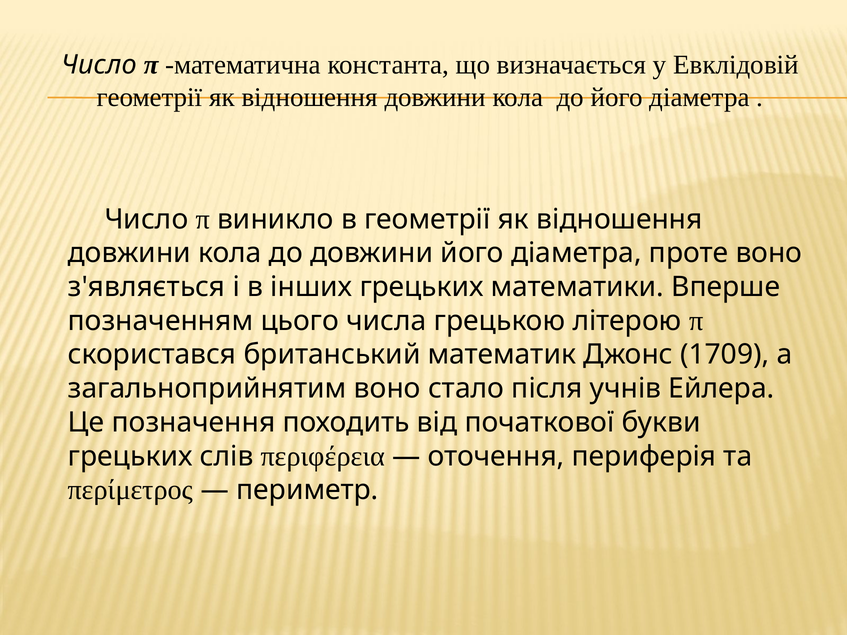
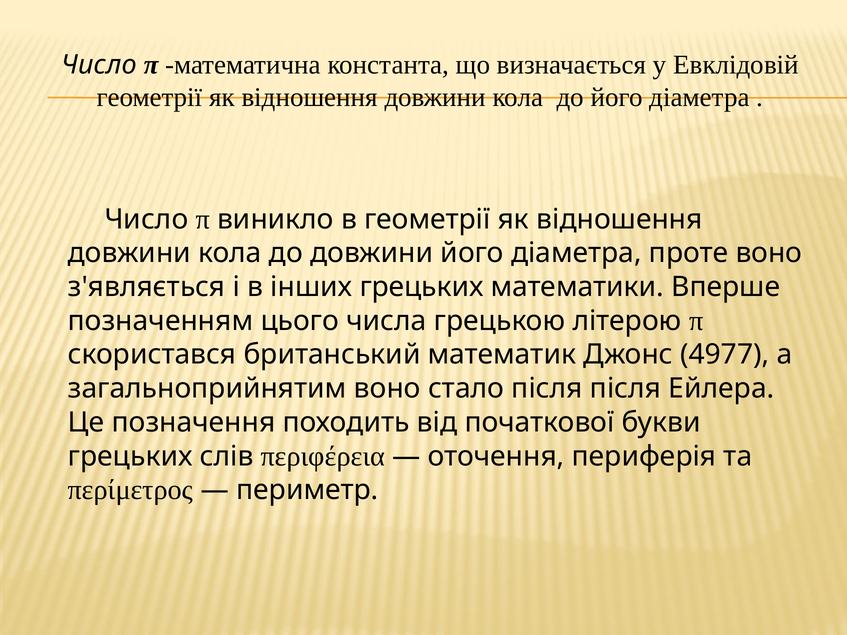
1709: 1709 -> 4977
після учнів: учнів -> після
